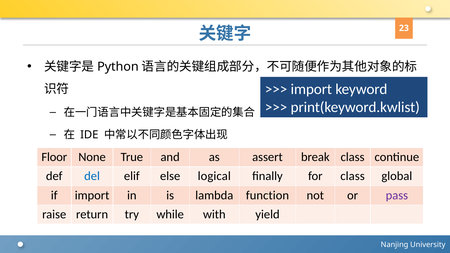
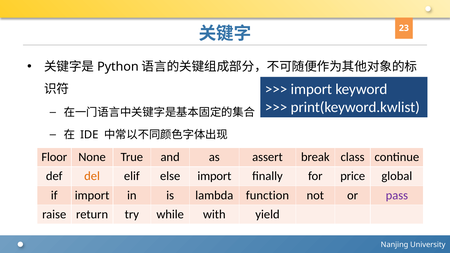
del colour: blue -> orange
else logical: logical -> import
for class: class -> price
